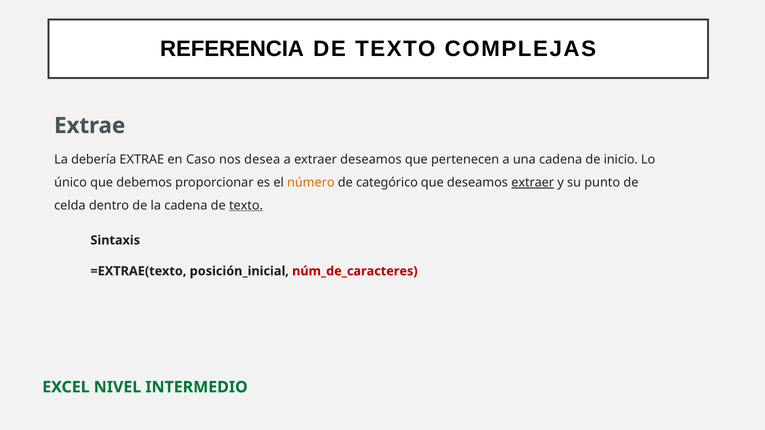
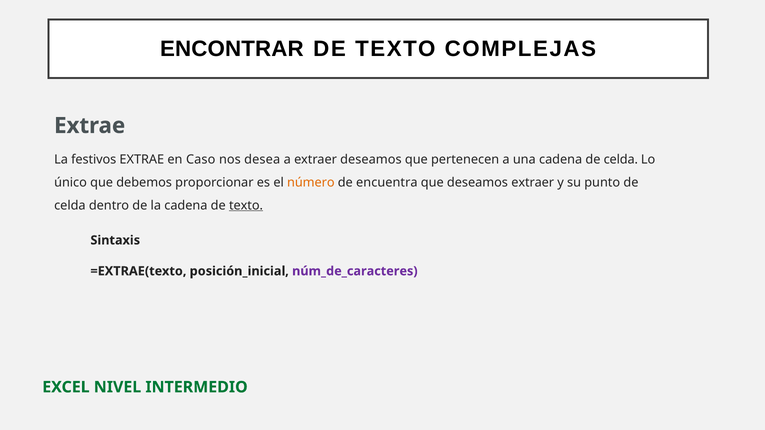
REFERENCIA: REFERENCIA -> ENCONTRAR
debería: debería -> festivos
cadena de inicio: inicio -> celda
categórico: categórico -> encuentra
extraer at (533, 183) underline: present -> none
núm_de_caracteres colour: red -> purple
